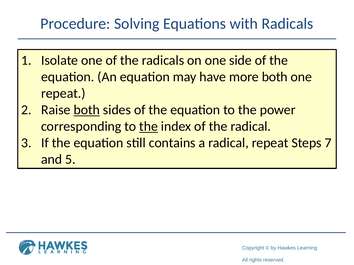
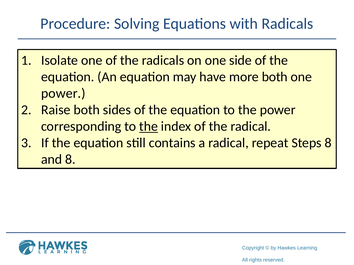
repeat at (63, 94): repeat -> power
both at (87, 110) underline: present -> none
Steps 7: 7 -> 8
and 5: 5 -> 8
